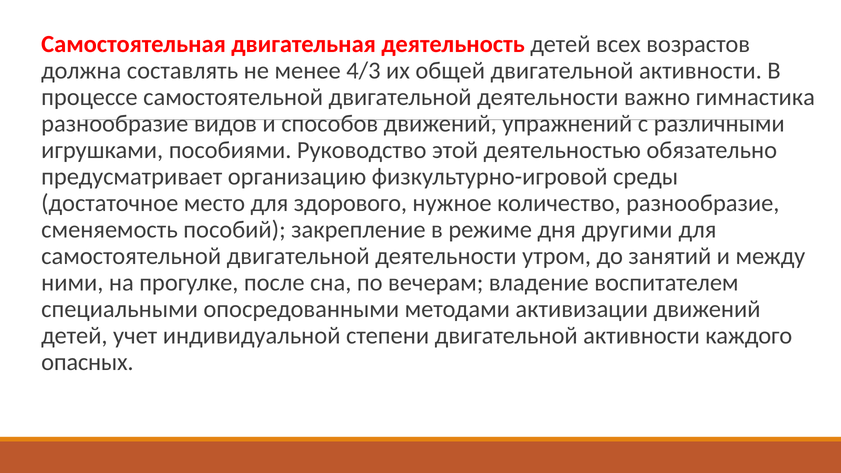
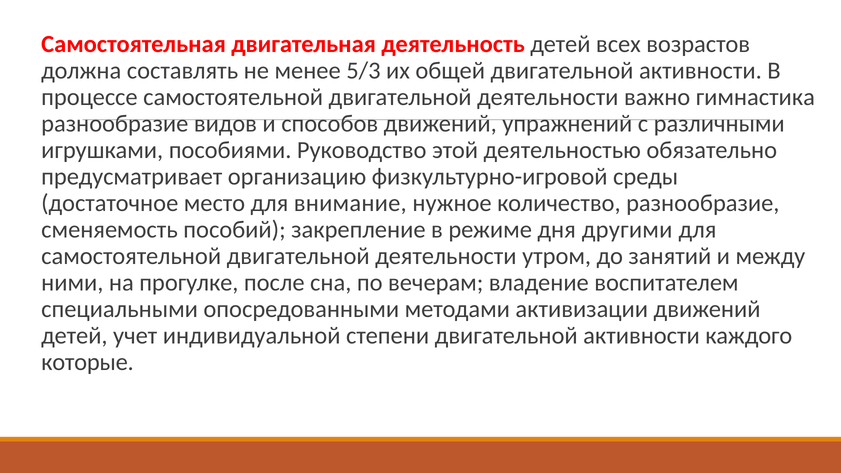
4/3: 4/3 -> 5/3
здорового: здорового -> внимание
опасных: опасных -> которые
